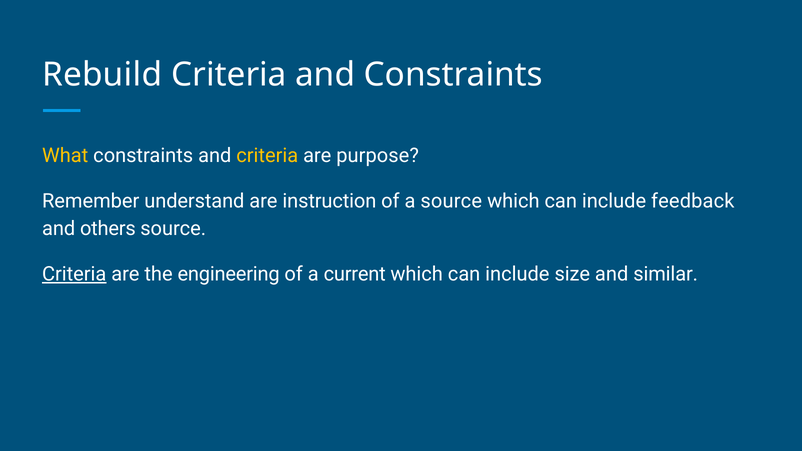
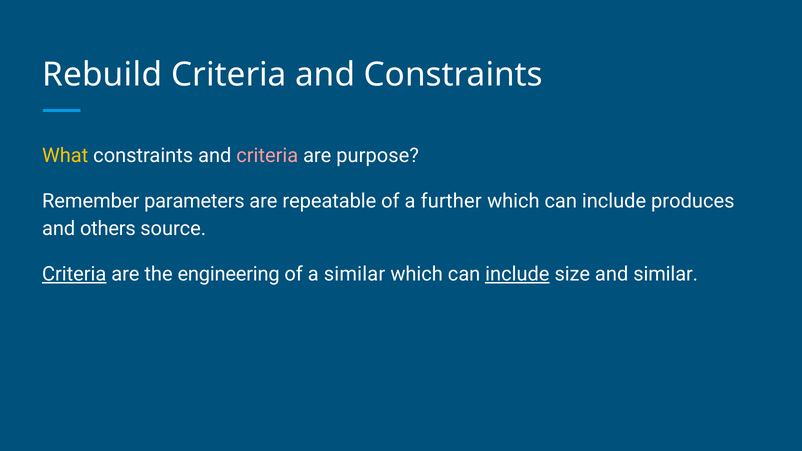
criteria at (267, 156) colour: yellow -> pink
understand: understand -> parameters
instruction: instruction -> repeatable
a source: source -> further
feedback: feedback -> produces
a current: current -> similar
include at (517, 274) underline: none -> present
